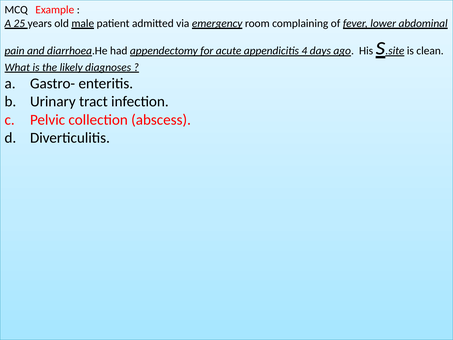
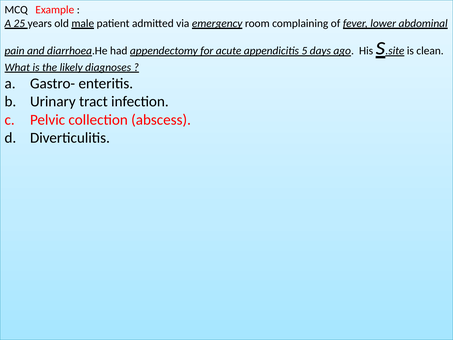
4: 4 -> 5
